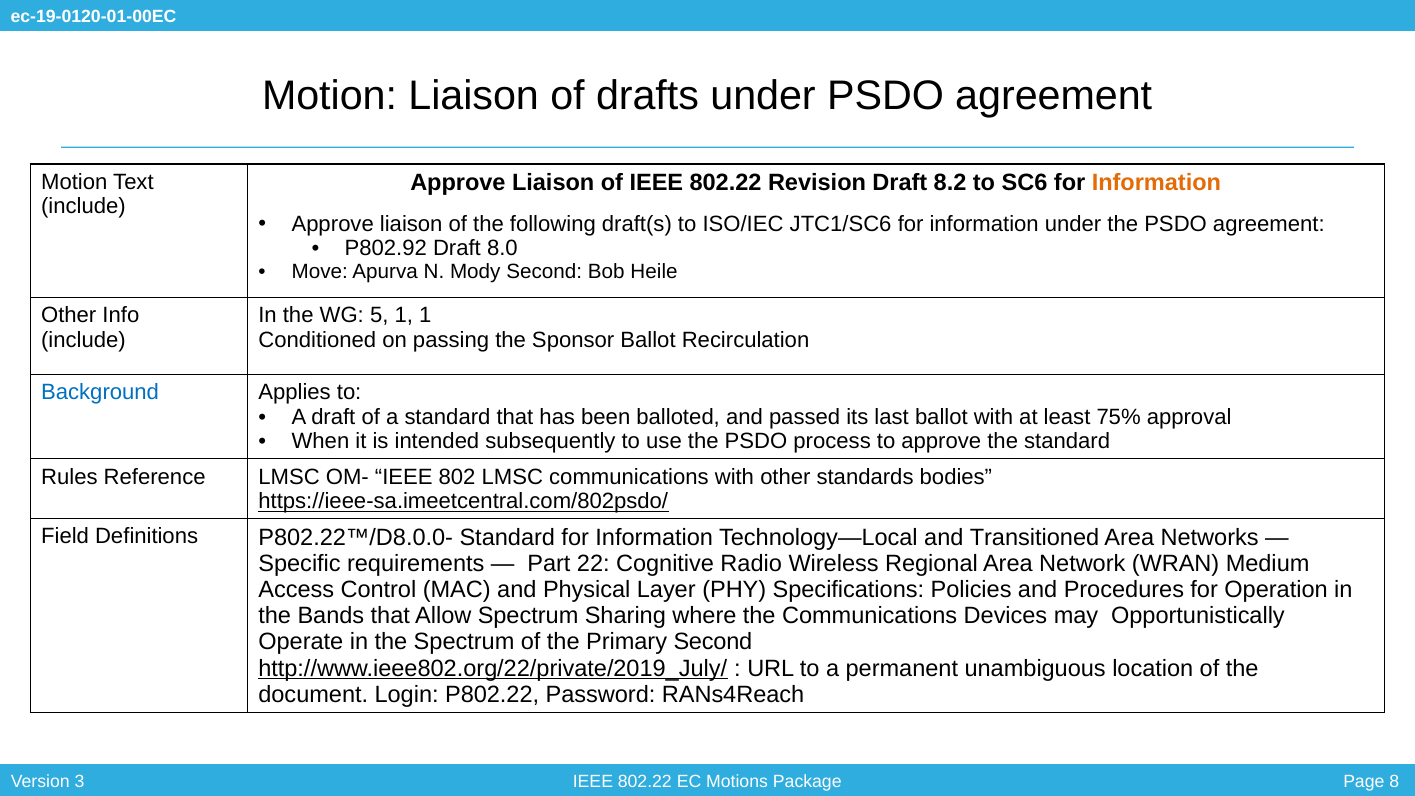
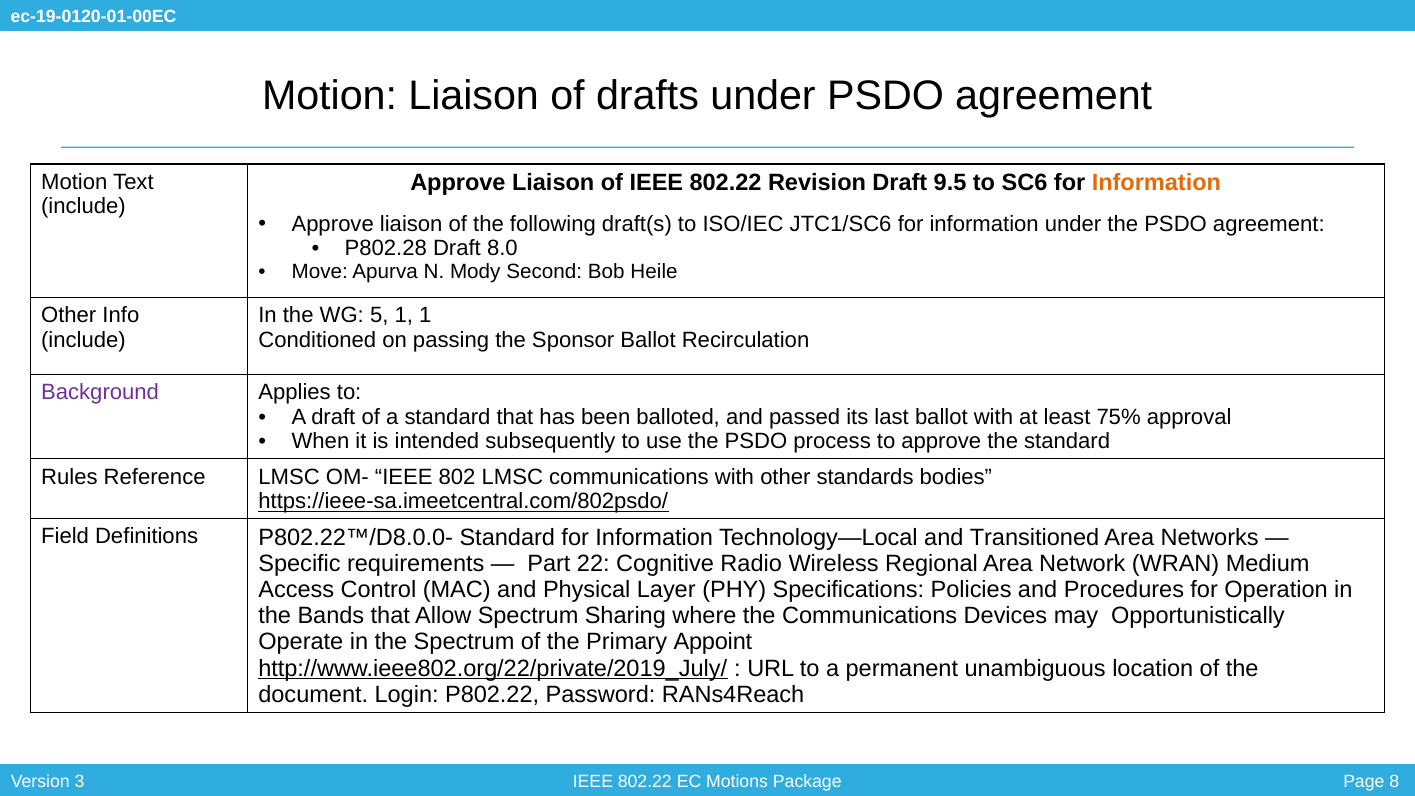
8.2: 8.2 -> 9.5
P802.92: P802.92 -> P802.28
Background colour: blue -> purple
Primary Second: Second -> Appoint
